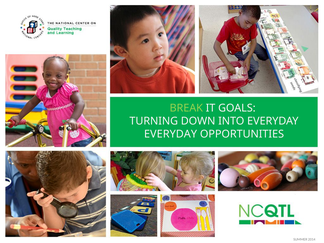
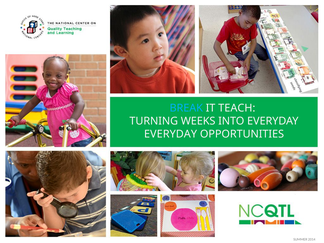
BREAK colour: light green -> light blue
GOALS: GOALS -> TEACH
DOWN: DOWN -> WEEKS
